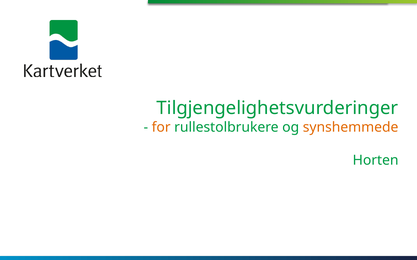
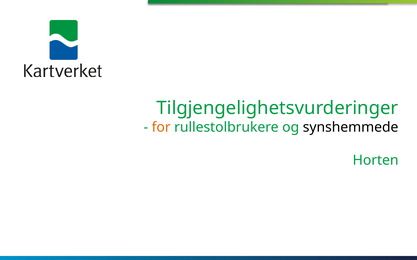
synshemmede colour: orange -> black
